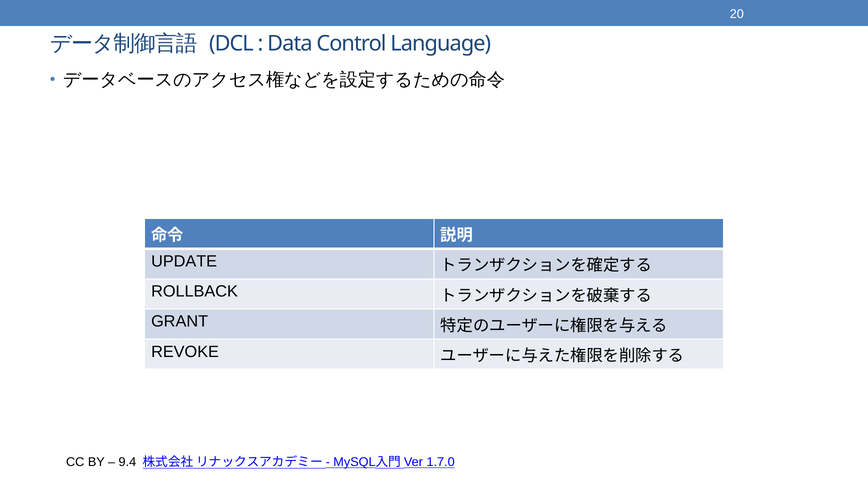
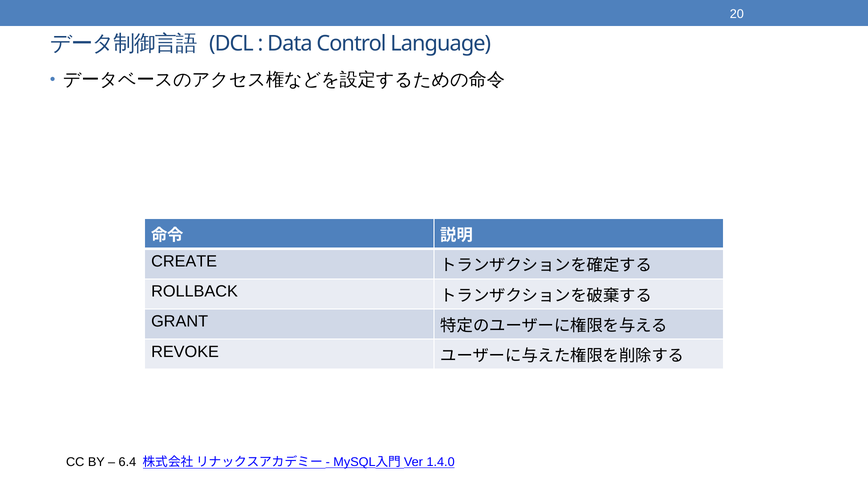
UPDATE: UPDATE -> CREATE
9.4: 9.4 -> 6.4
1.7.0: 1.7.0 -> 1.4.0
